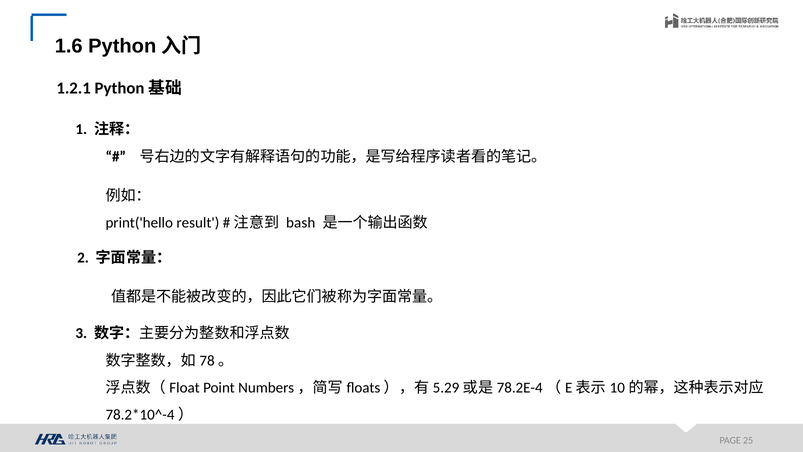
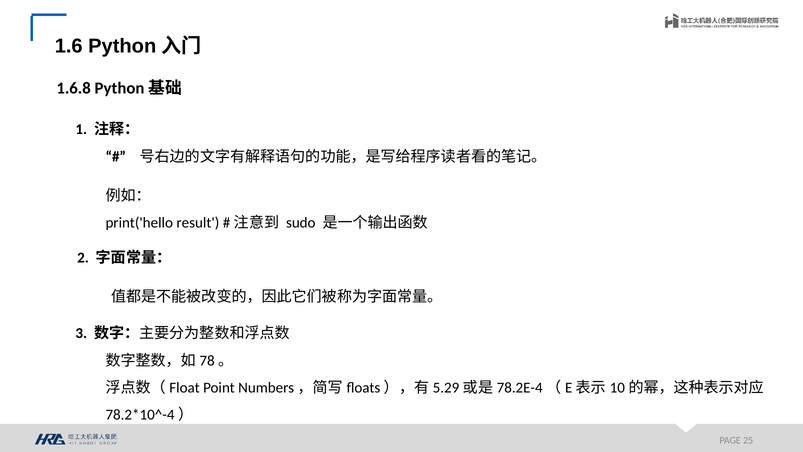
1.2.1: 1.2.1 -> 1.6.8
bash: bash -> sudo
